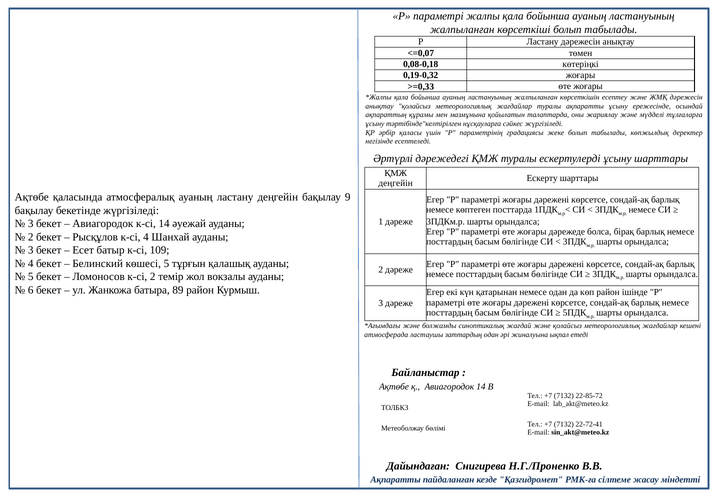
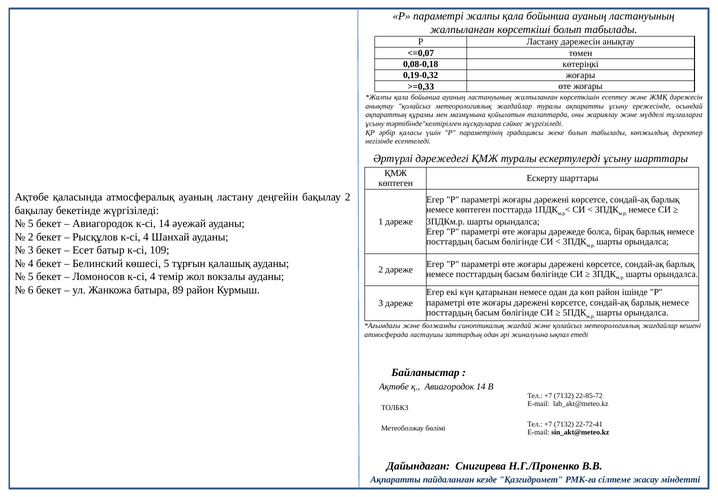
деңгейін at (396, 183): деңгейін -> көптеген
бақылау 9: 9 -> 2
3 at (31, 224): 3 -> 5
Ломоносов к-сі 2: 2 -> 4
